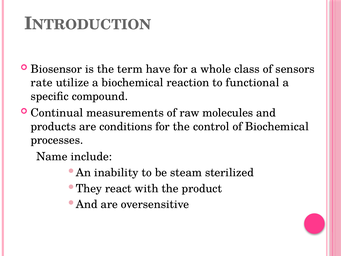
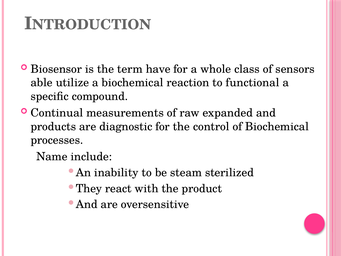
rate: rate -> able
molecules: molecules -> expanded
conditions: conditions -> diagnostic
